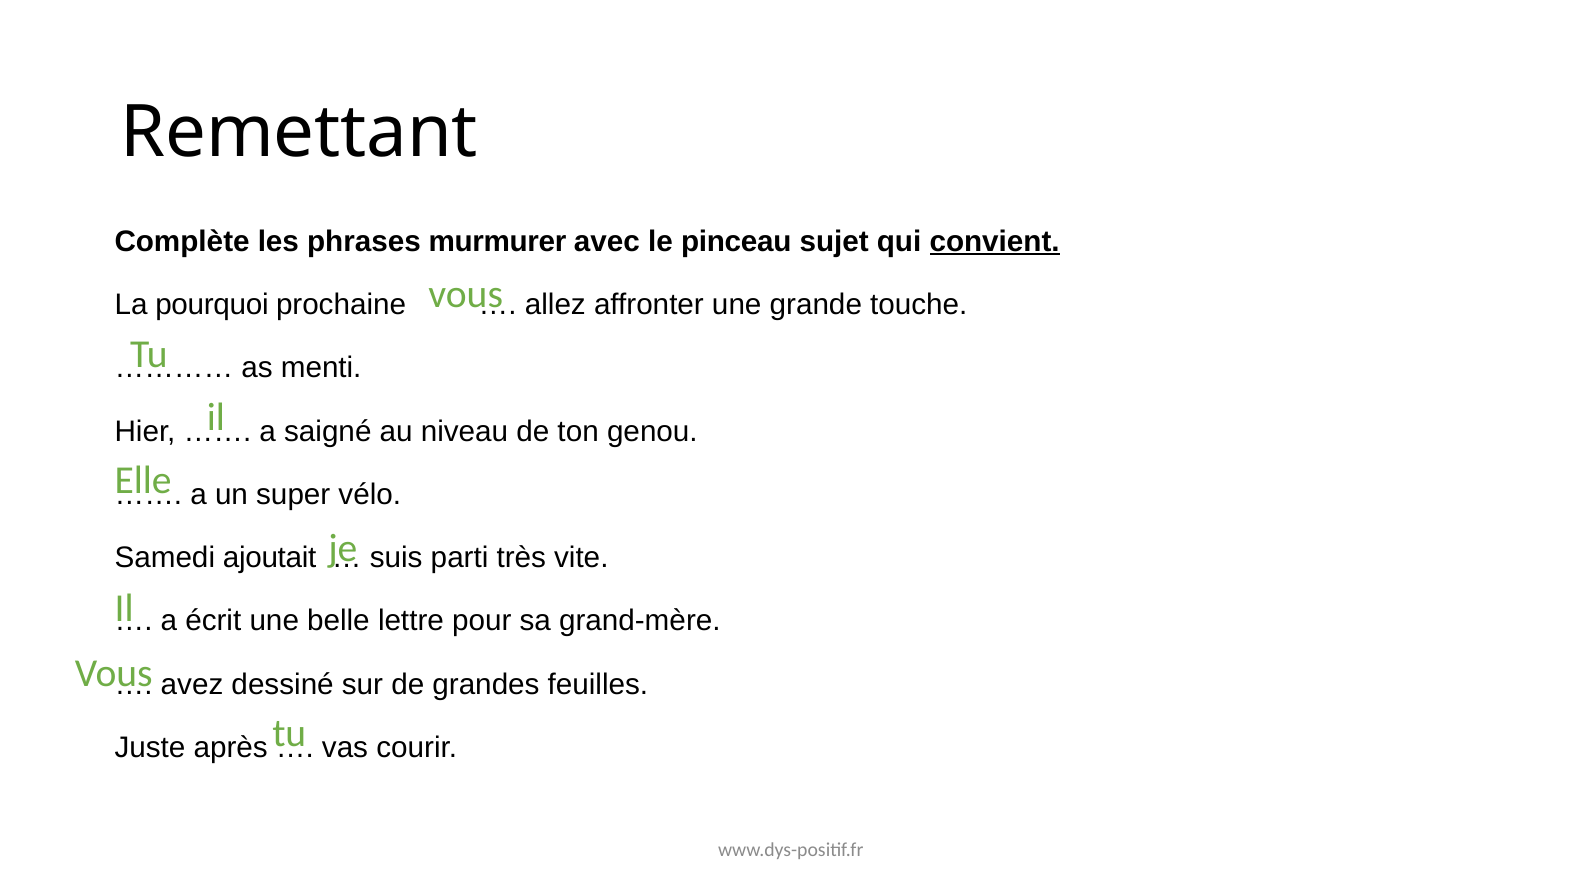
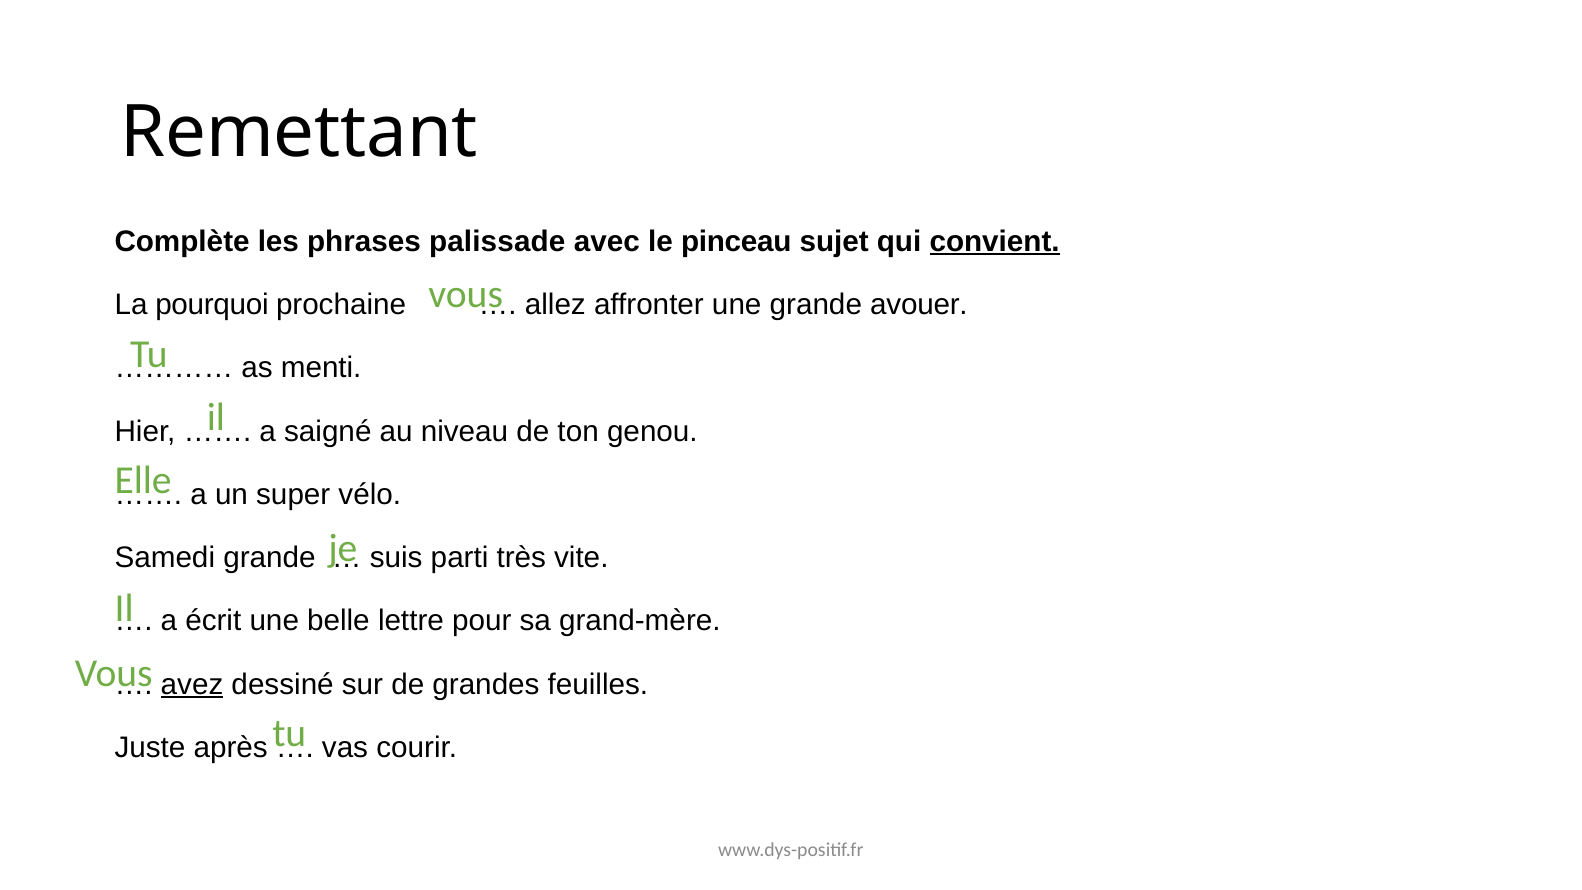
murmurer: murmurer -> palissade
touche: touche -> avouer
Samedi ajoutait: ajoutait -> grande
avez underline: none -> present
